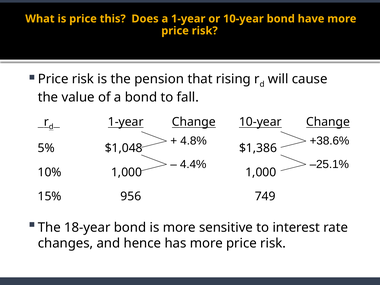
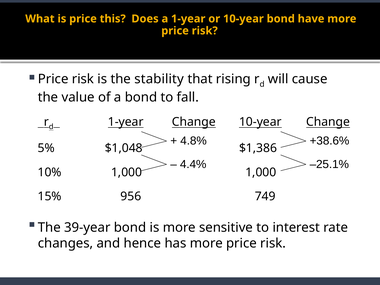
pension: pension -> stability
18-year: 18-year -> 39-year
